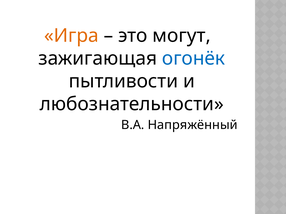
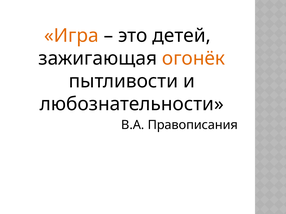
могут: могут -> детей
огонёк colour: blue -> orange
Напряжённый: Напряжённый -> Правописания
